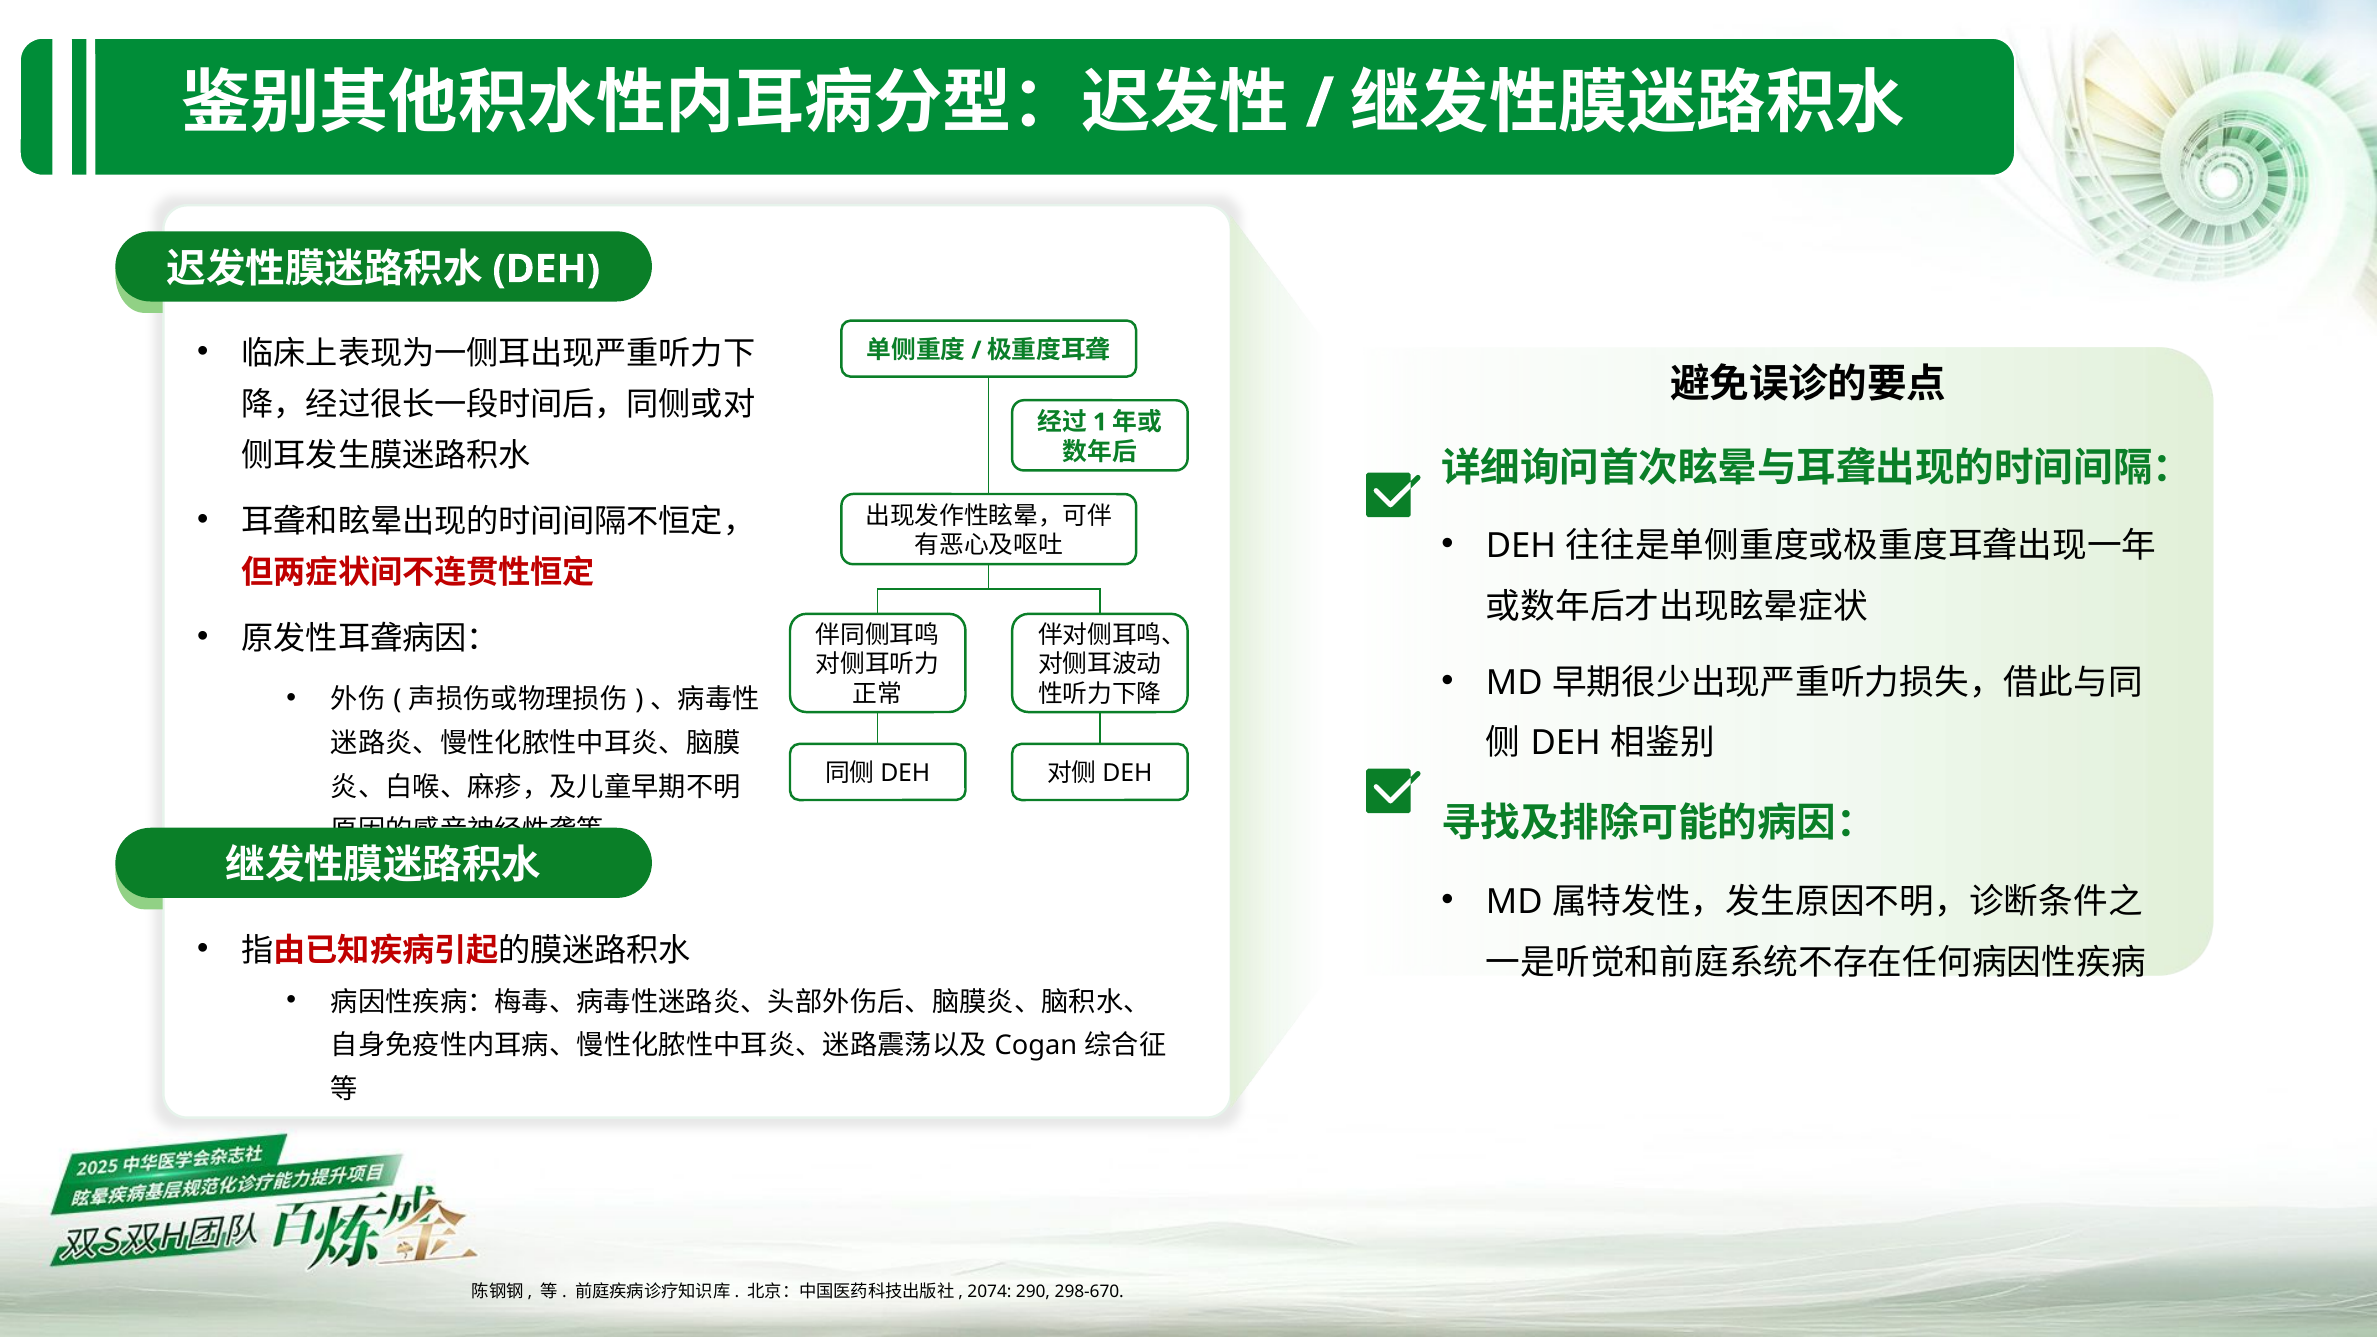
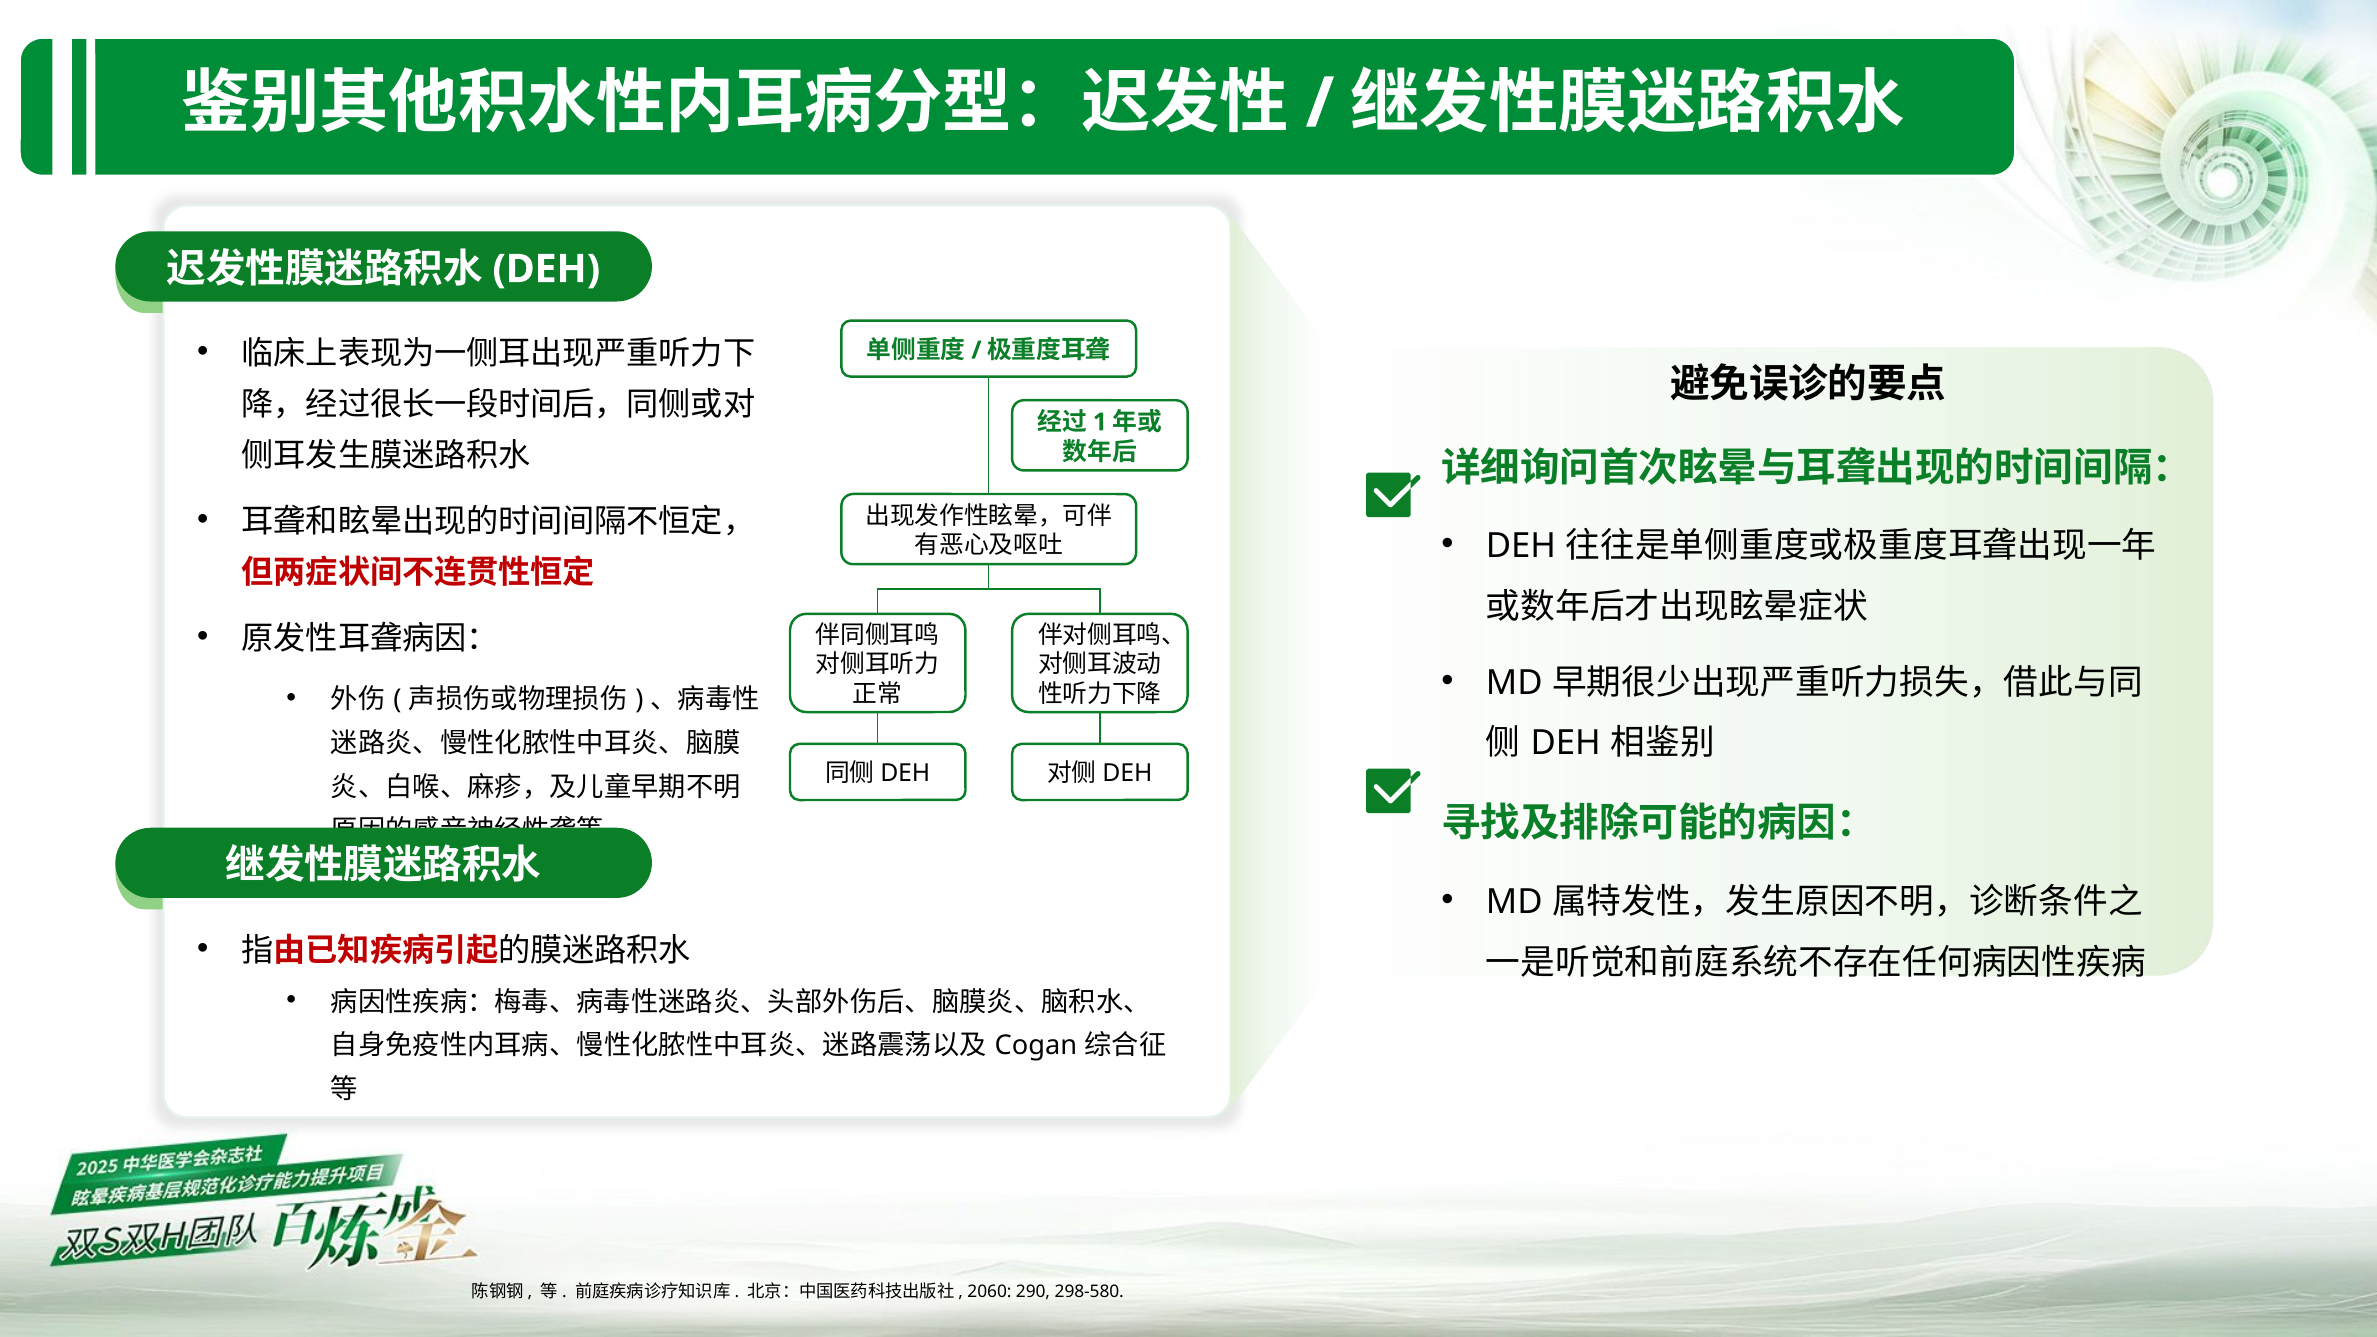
2074: 2074 -> 2060
298-670: 298-670 -> 298-580
